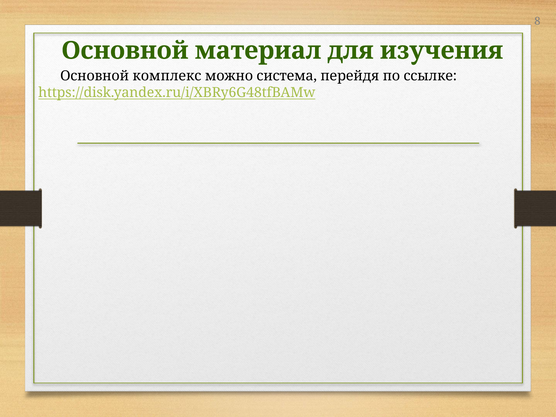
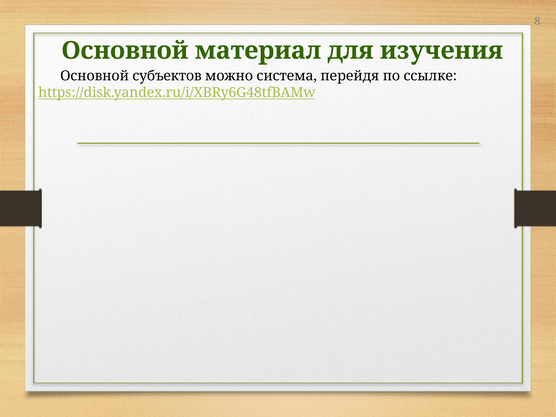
комплекс: комплекс -> субъектов
